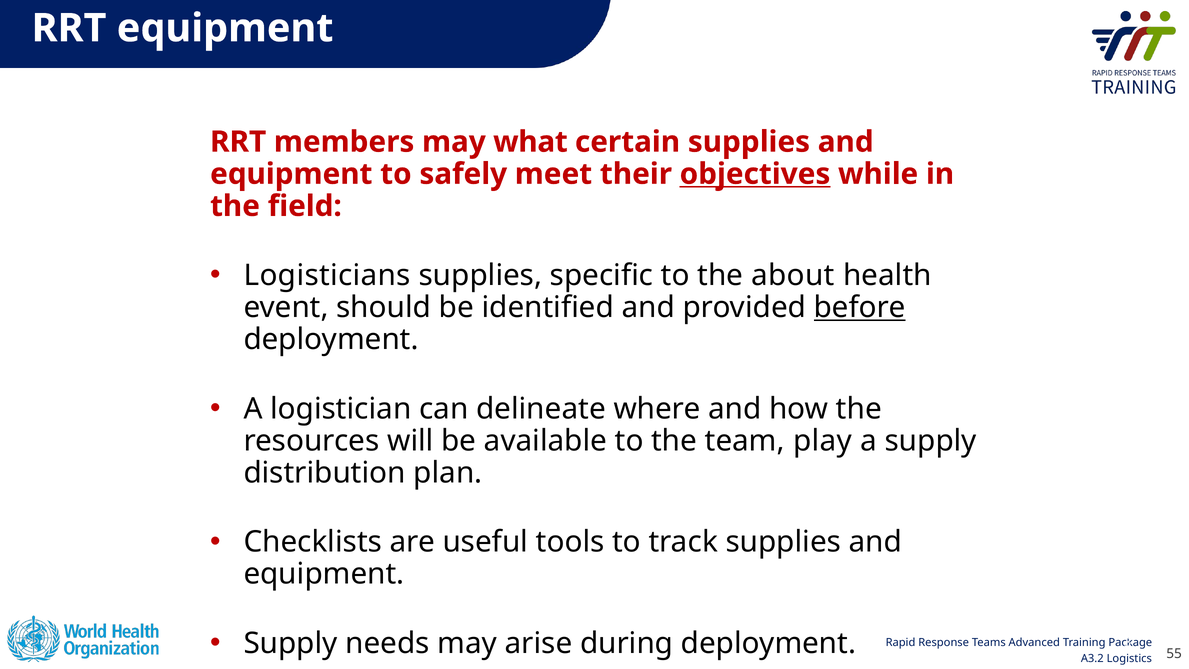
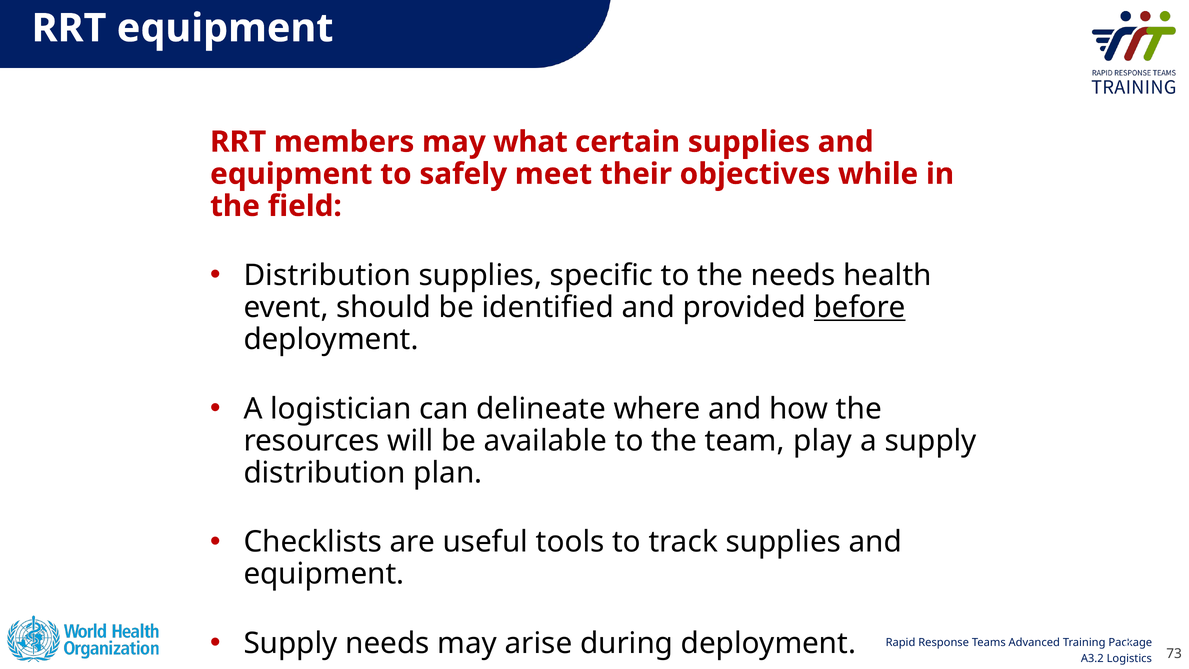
objectives underline: present -> none
Logisticians at (327, 275): Logisticians -> Distribution
the about: about -> needs
55: 55 -> 73
